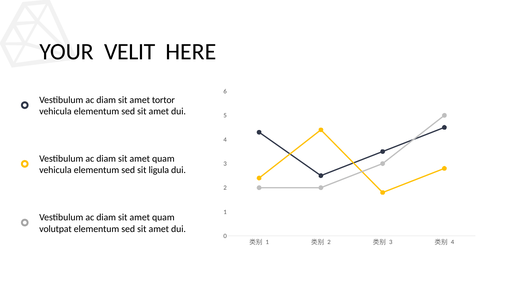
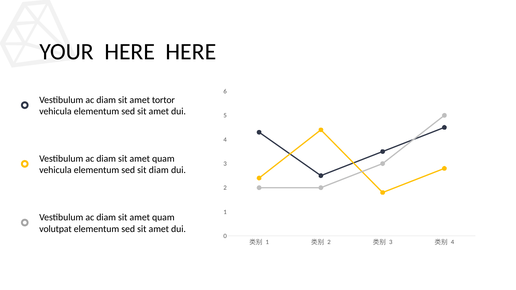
YOUR VELIT: VELIT -> HERE
sit ligula: ligula -> diam
